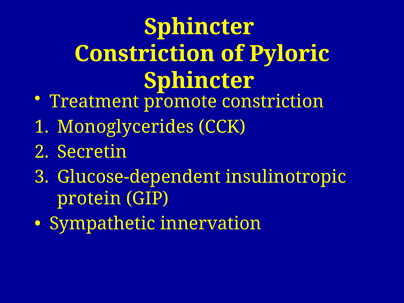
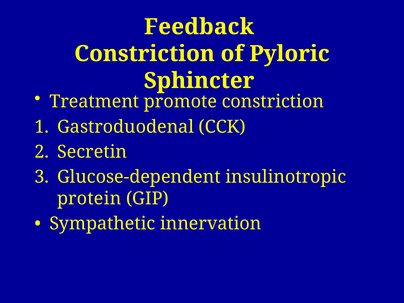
Sphincter at (199, 27): Sphincter -> Feedback
Monoglycerides: Monoglycerides -> Gastroduodenal
